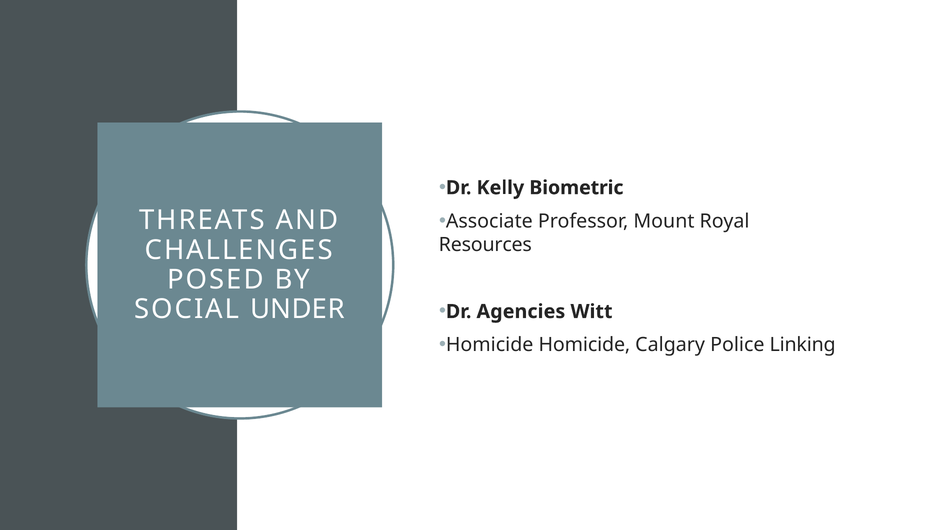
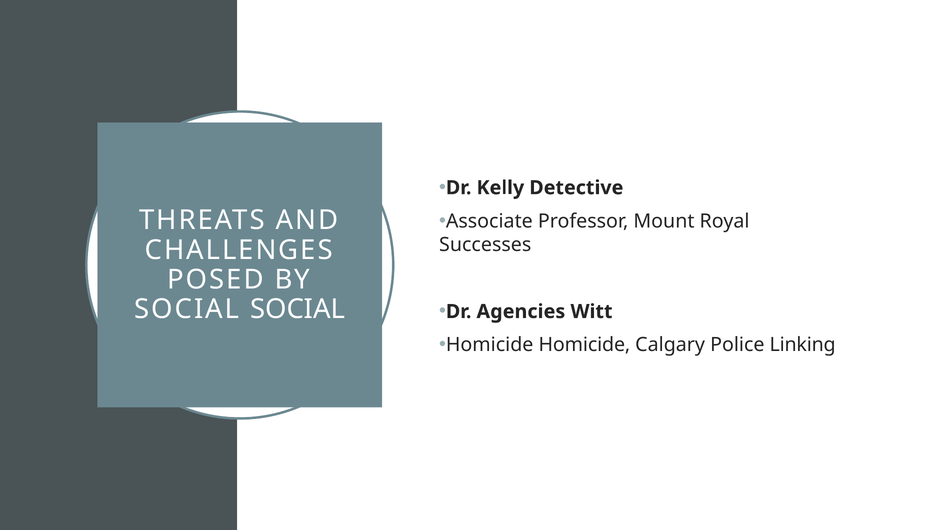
Biometric: Biometric -> Detective
Resources: Resources -> Successes
SOCIAL UNDER: UNDER -> SOCIAL
